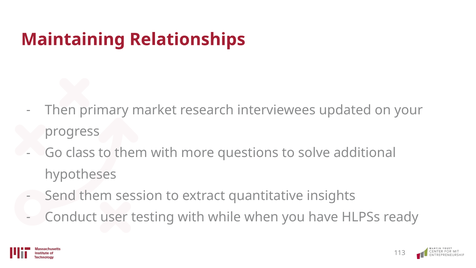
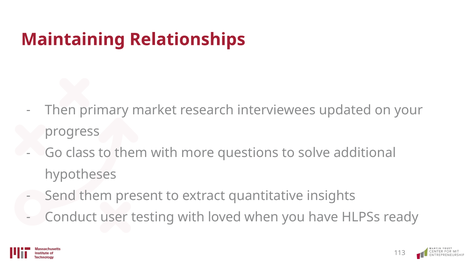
session: session -> present
while: while -> loved
